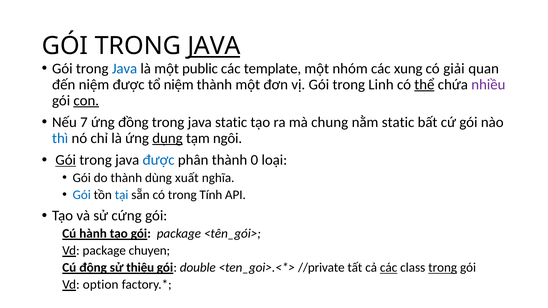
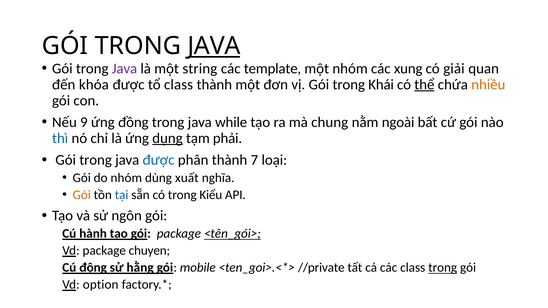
Java at (125, 69) colour: blue -> purple
public: public -> string
đến niệm: niệm -> khóa
tổ niệm: niệm -> class
Linh: Linh -> Khái
nhiều colour: purple -> orange
con underline: present -> none
7: 7 -> 9
java static: static -> while
nằm static: static -> ngoài
ngôi: ngôi -> phải
Gói at (66, 160) underline: present -> none
0: 0 -> 7
do thành: thành -> nhóm
Gói at (82, 195) colour: blue -> orange
Tính: Tính -> Kiểu
cứng: cứng -> ngôn
<tên_gói> underline: none -> present
thiệu: thiệu -> hằng
double: double -> mobile
các at (389, 268) underline: present -> none
